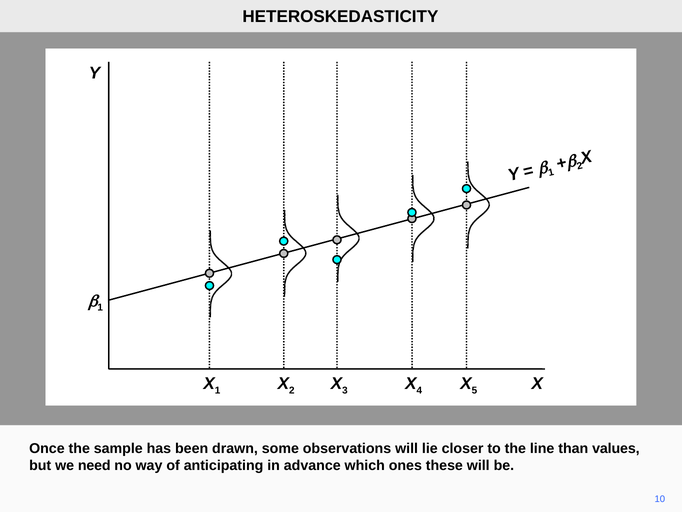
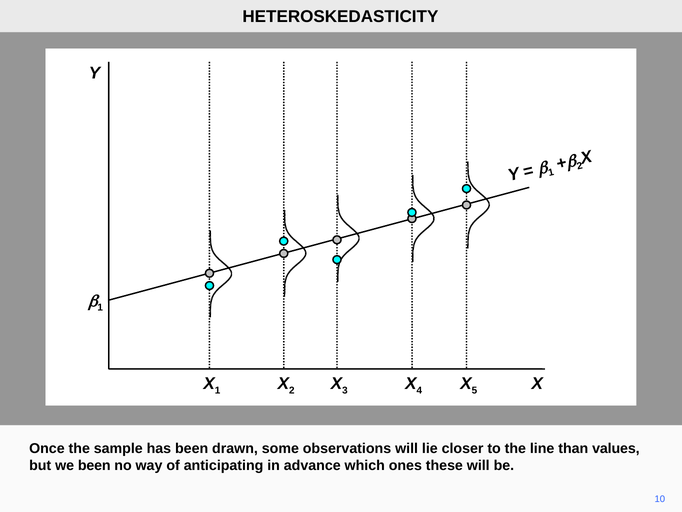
we need: need -> been
